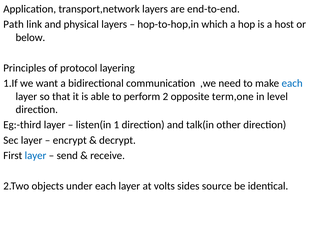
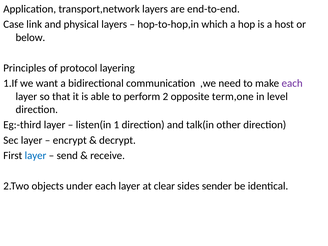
Path: Path -> Case
each at (292, 83) colour: blue -> purple
volts: volts -> clear
source: source -> sender
